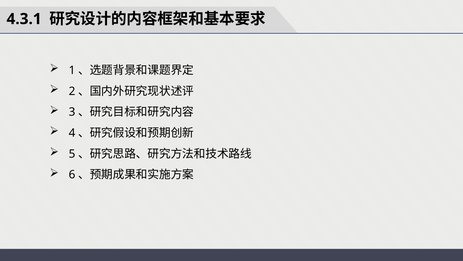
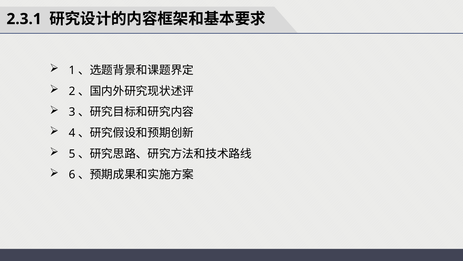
4.3.1: 4.3.1 -> 2.3.1
